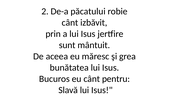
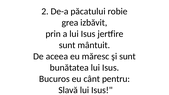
cânt at (70, 23): cânt -> grea
şi grea: grea -> sunt
